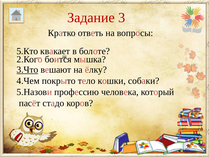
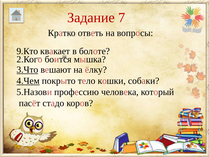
3: 3 -> 7
5.Кто: 5.Кто -> 9.Кто
4.Чем underline: none -> present
